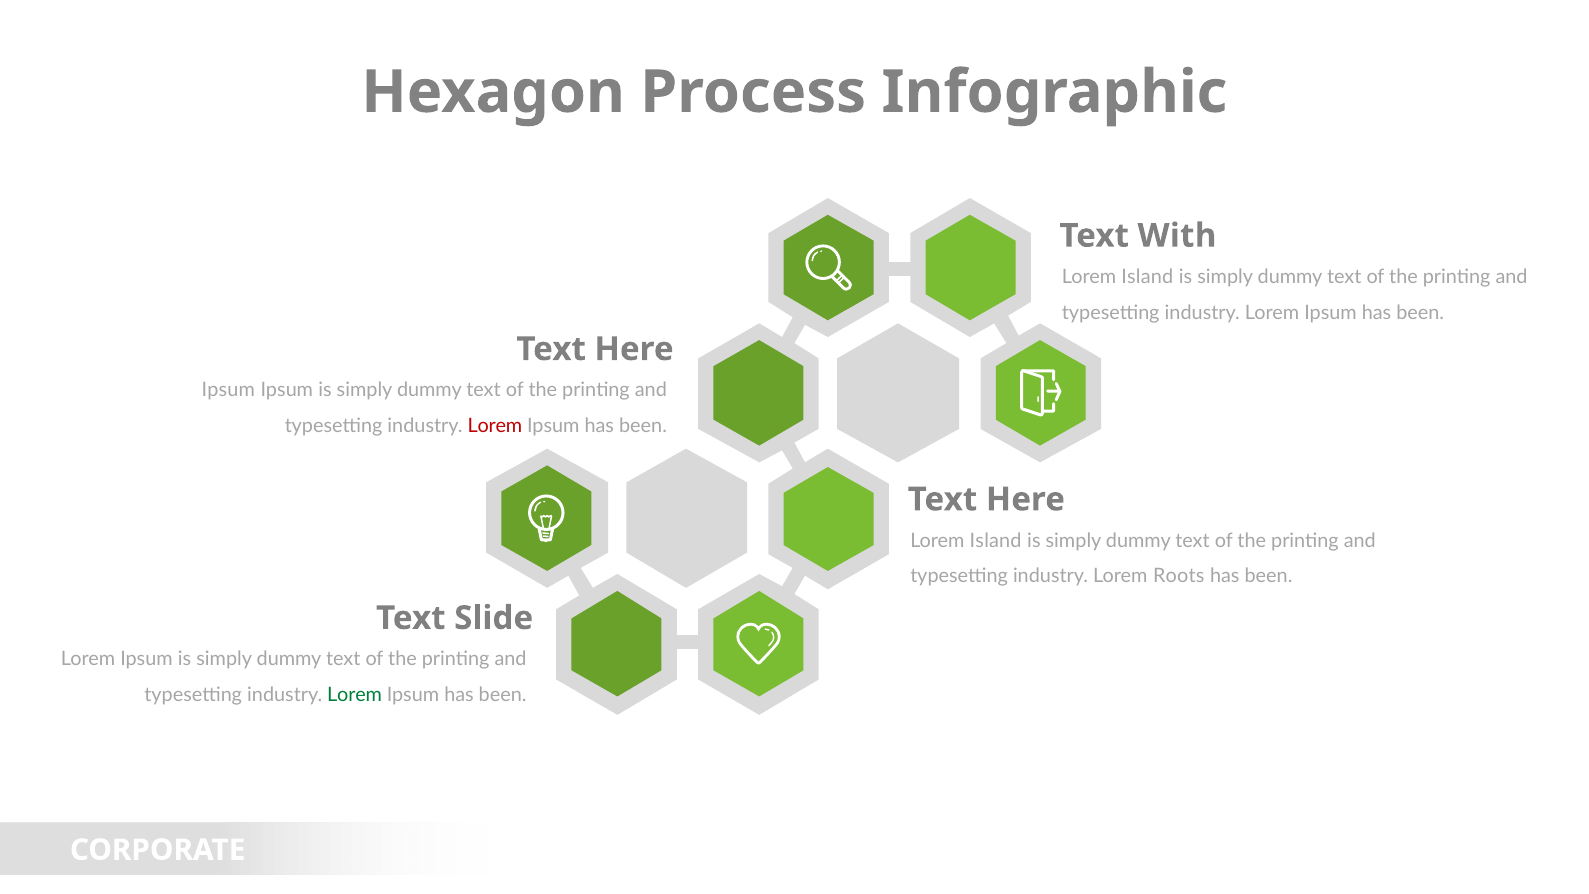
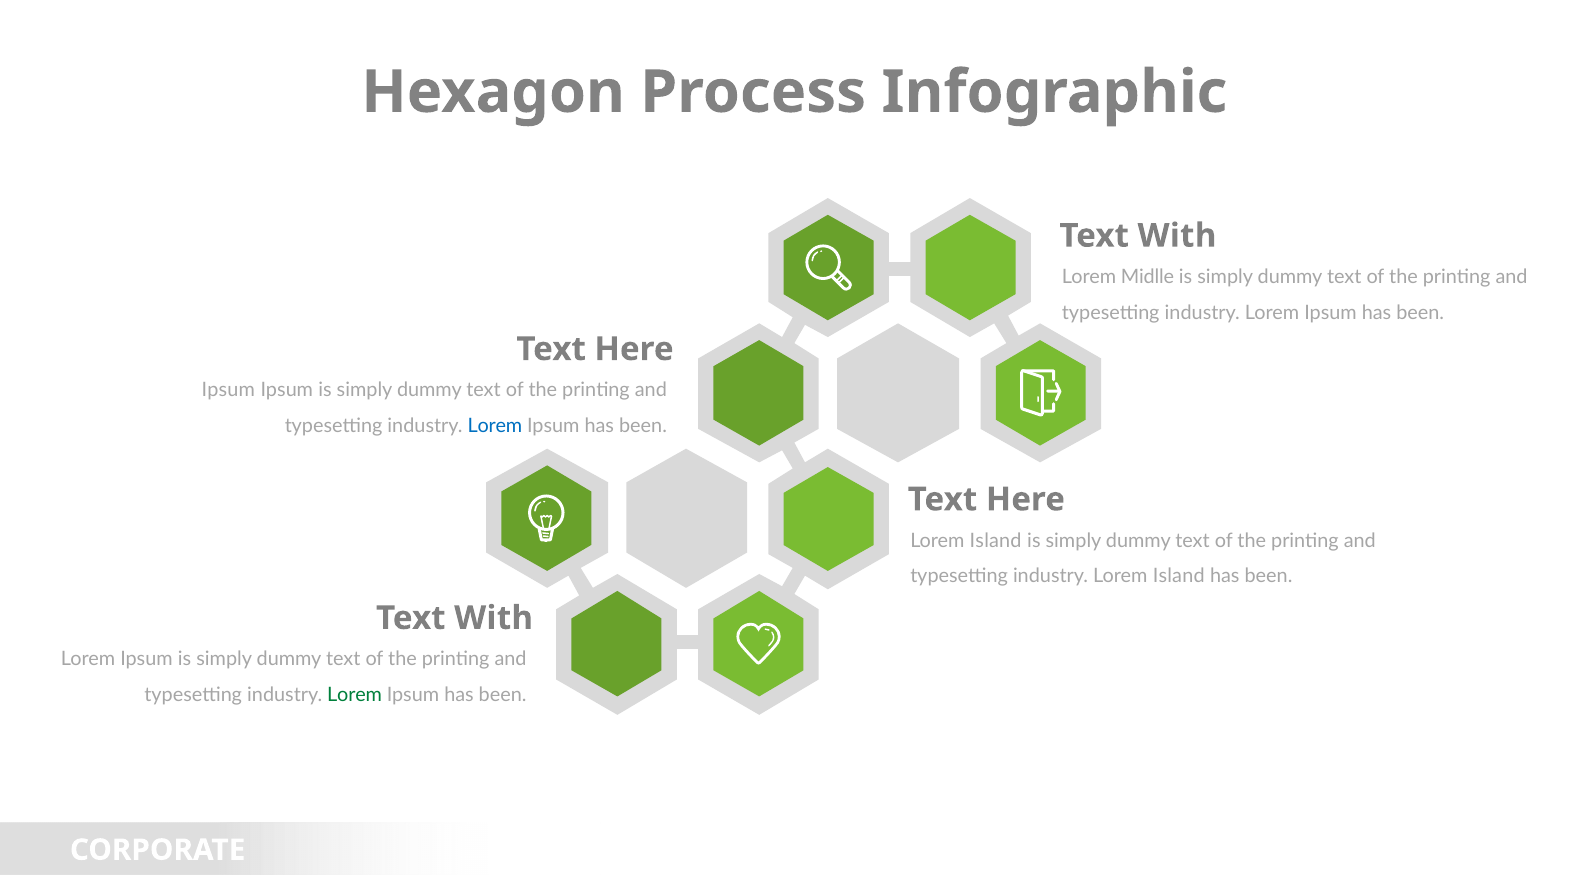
Island at (1147, 277): Island -> Midlle
Lorem at (495, 426) colour: red -> blue
industry Lorem Roots: Roots -> Island
Slide at (494, 618): Slide -> With
